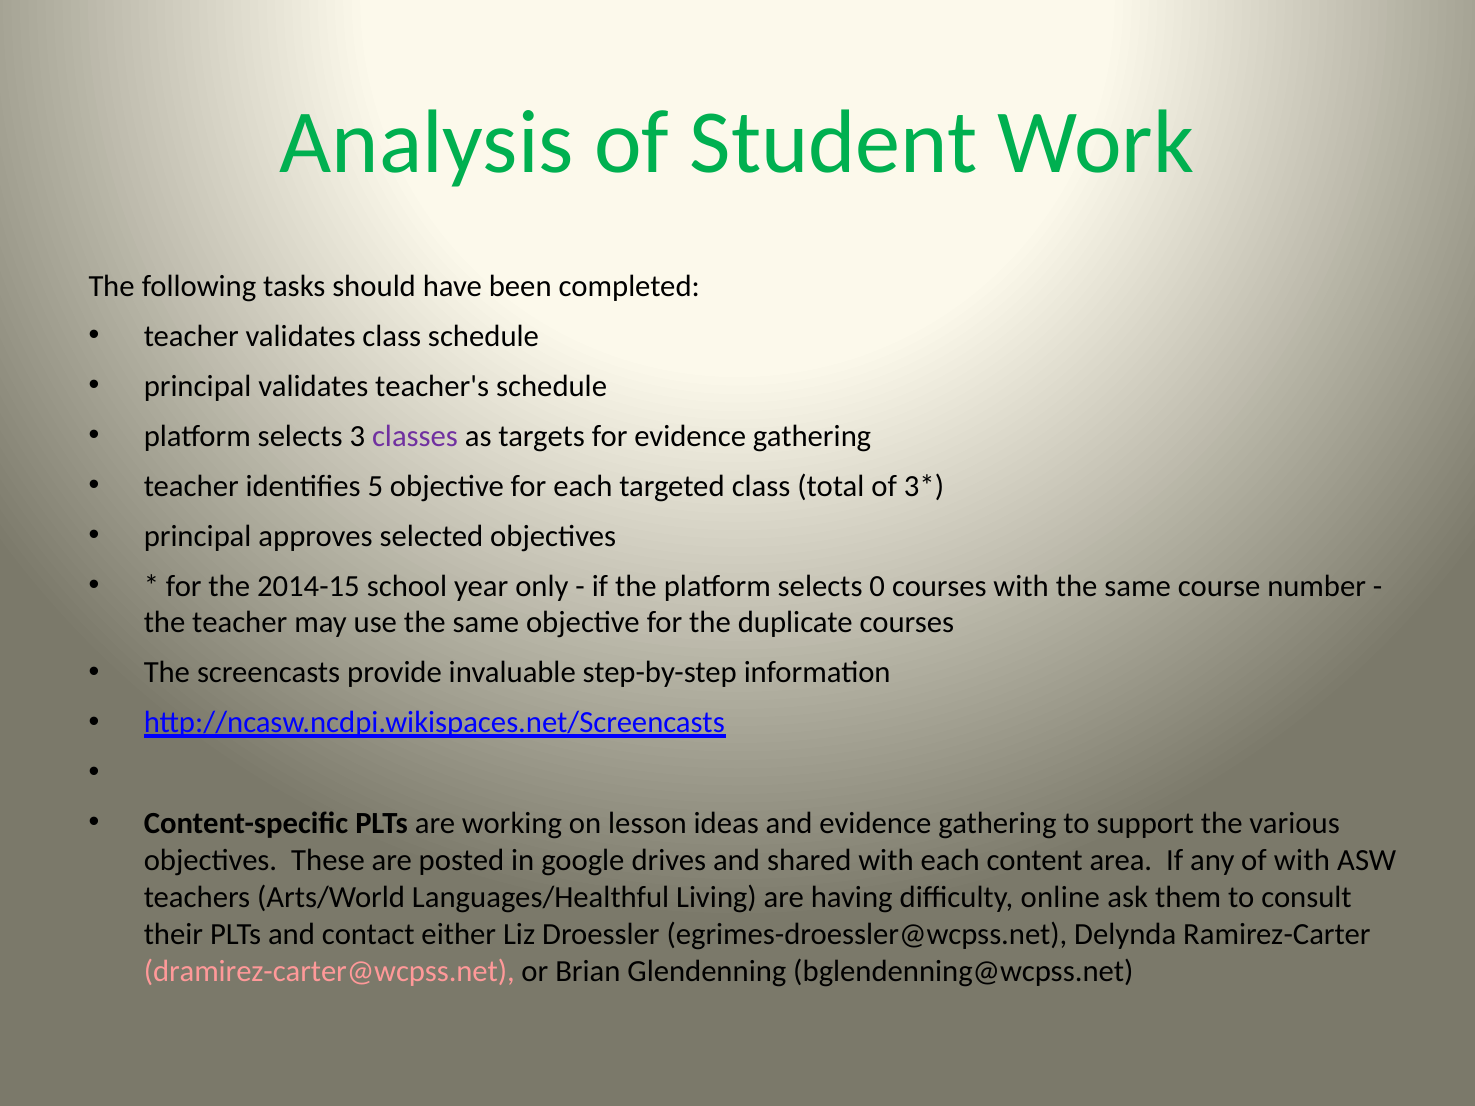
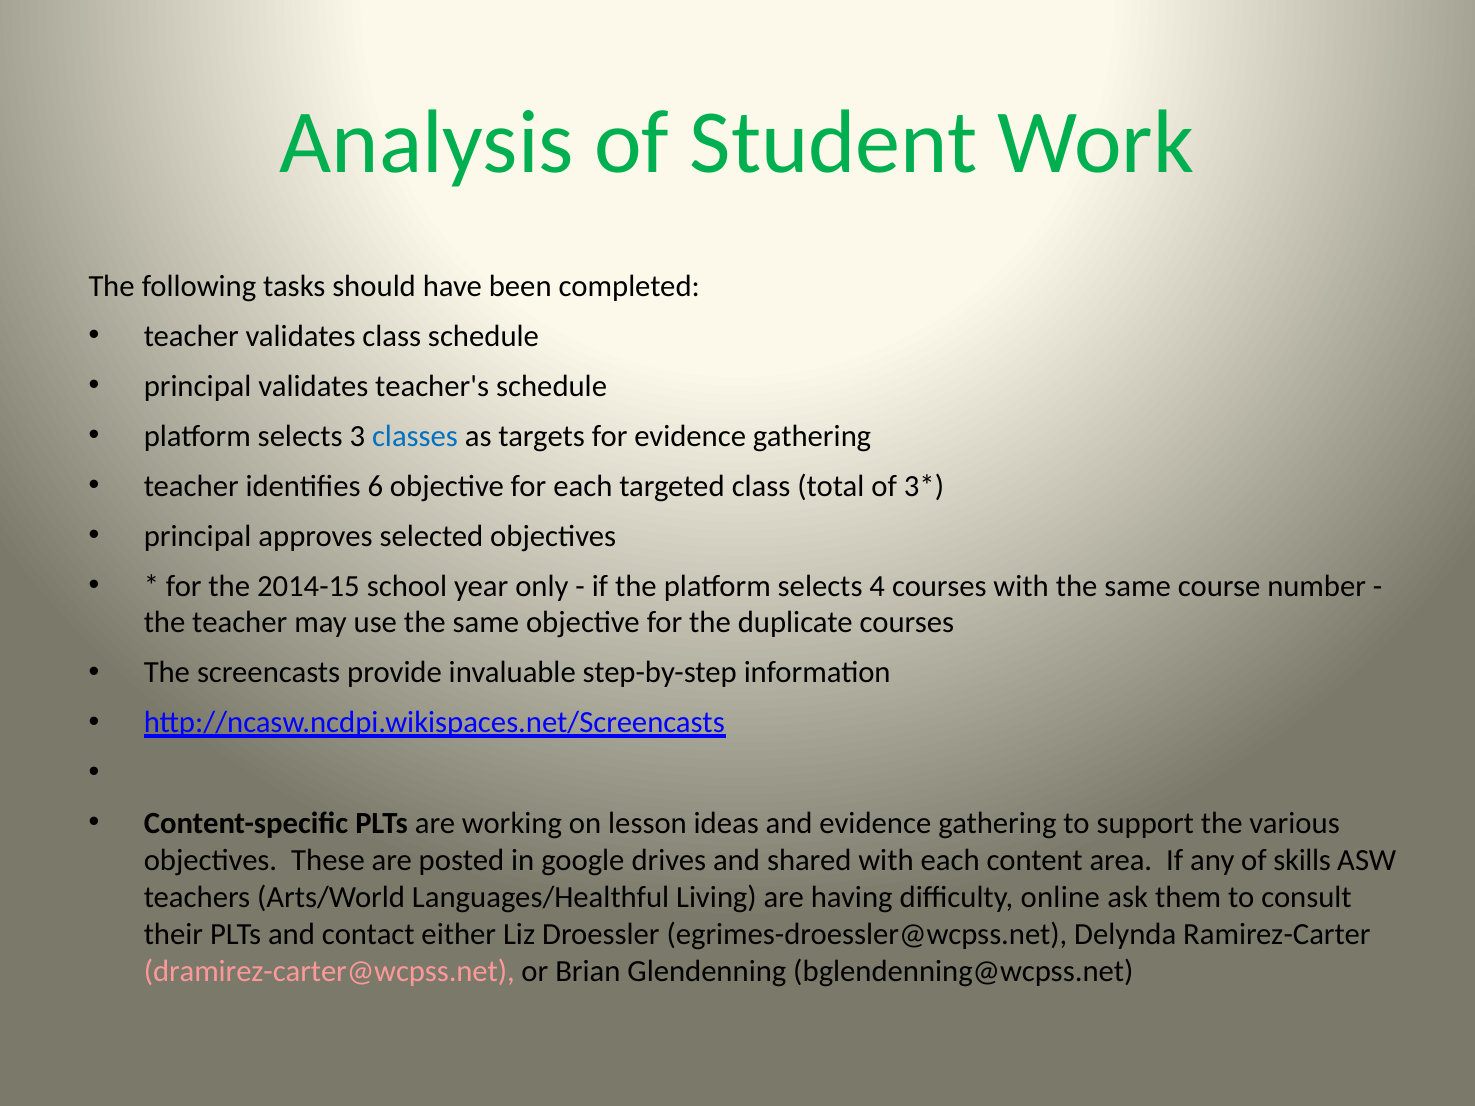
classes colour: purple -> blue
5: 5 -> 6
0: 0 -> 4
of with: with -> skills
